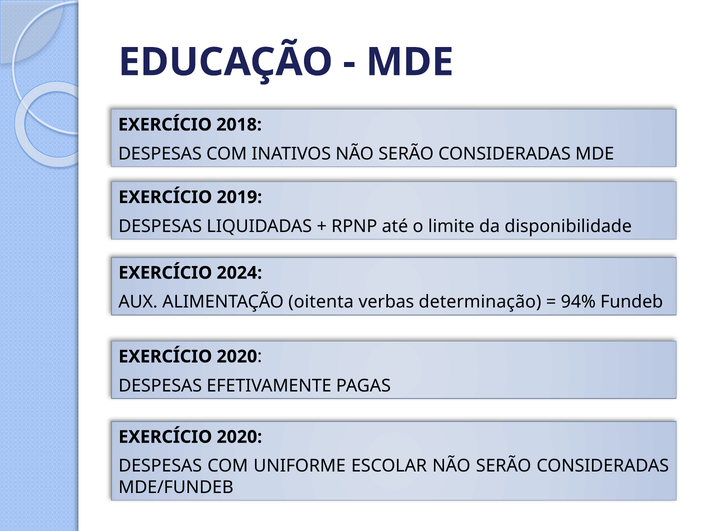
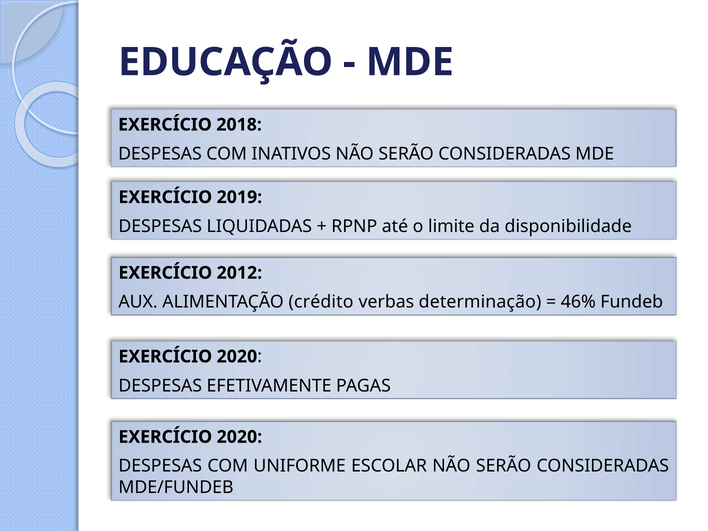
2024: 2024 -> 2012
oitenta: oitenta -> crédito
94%: 94% -> 46%
